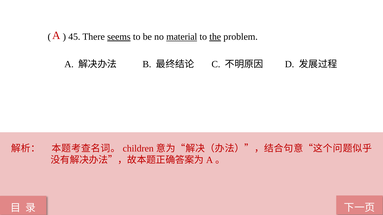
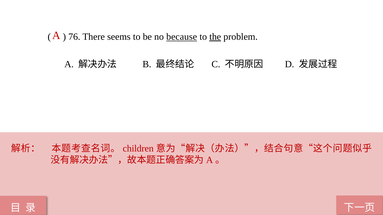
45: 45 -> 76
seems underline: present -> none
material: material -> because
